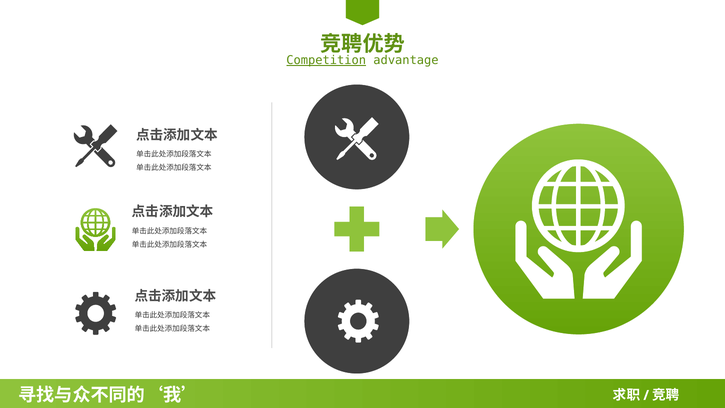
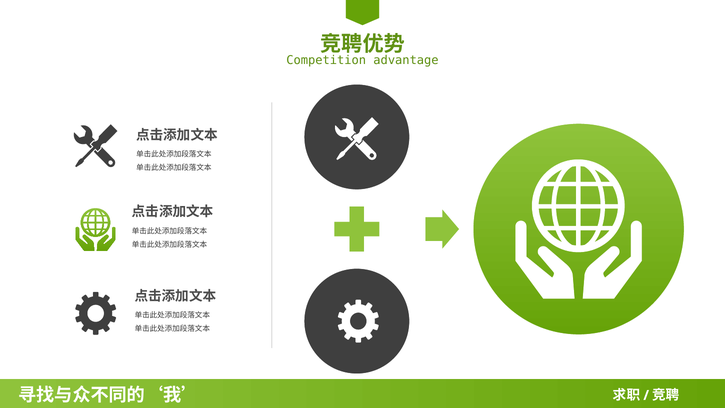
Competition underline: present -> none
